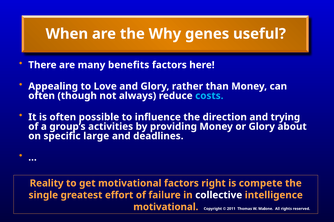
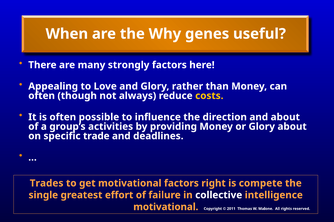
benefits: benefits -> strongly
costs colour: light blue -> yellow
and trying: trying -> about
large: large -> trade
Reality: Reality -> Trades
